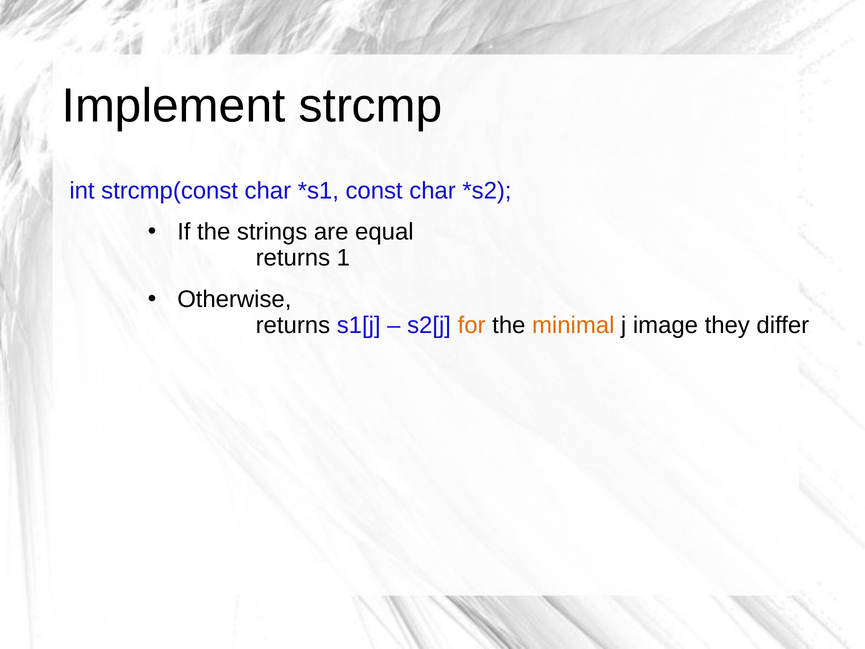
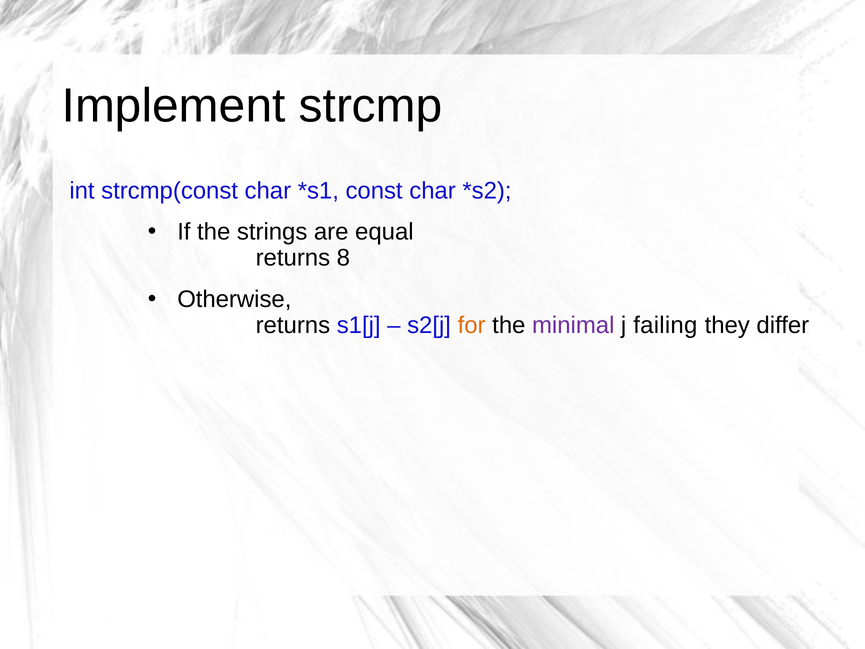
1: 1 -> 8
minimal colour: orange -> purple
image: image -> failing
